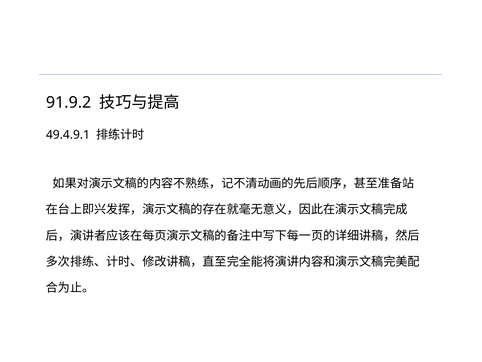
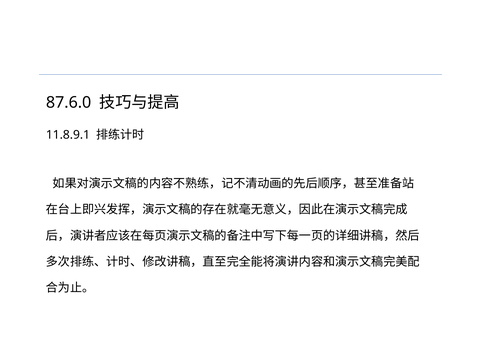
91.9.2: 91.9.2 -> 87.6.0
49.4.9.1: 49.4.9.1 -> 11.8.9.1
